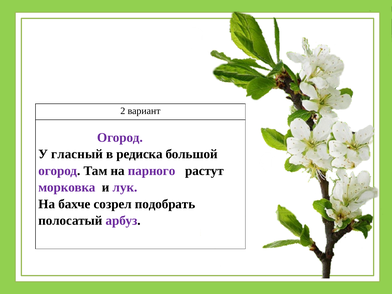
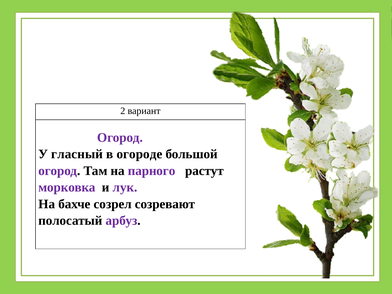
редиска: редиска -> огороде
подобрать: подобрать -> созревают
